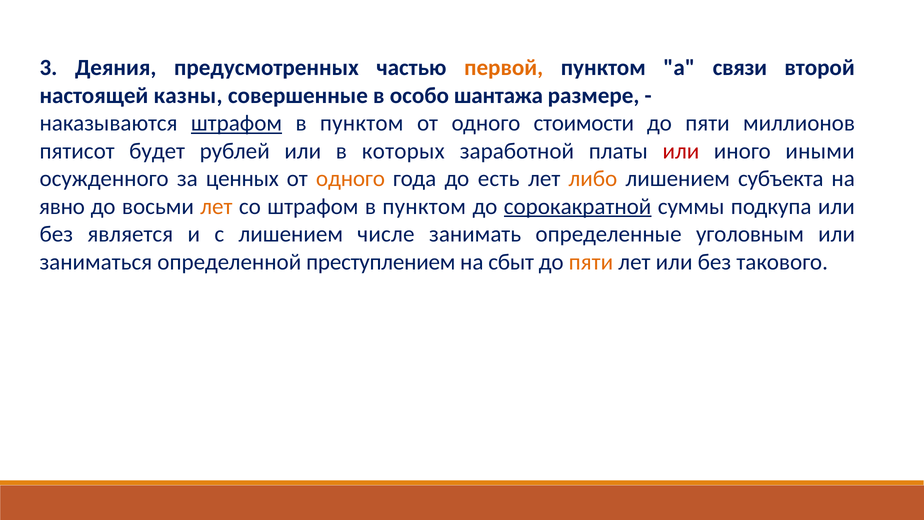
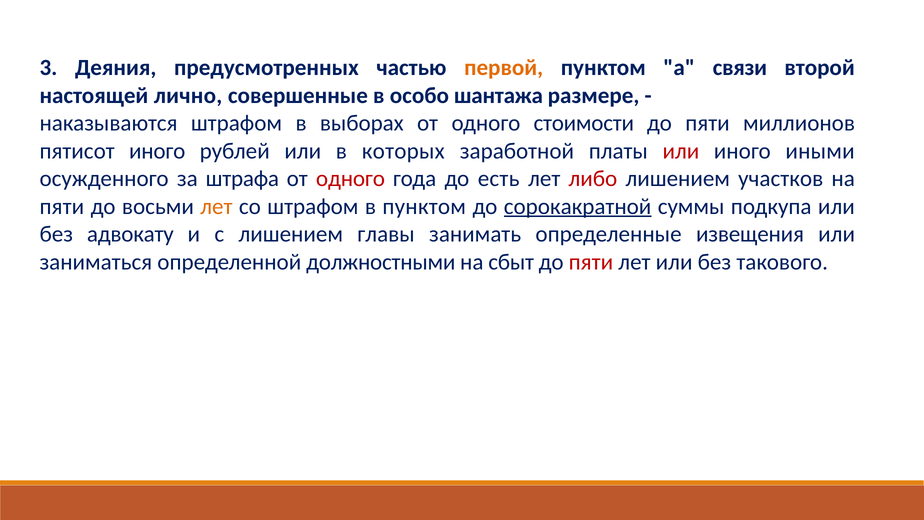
казны: казны -> лично
штрафом at (236, 123) underline: present -> none
пунктом at (362, 123): пунктом -> выборах
пятисот будет: будет -> иного
ценных: ценных -> штрафа
одного at (350, 179) colour: orange -> red
либо colour: orange -> red
субъекта: субъекта -> участков
явно at (62, 206): явно -> пяти
является: является -> адвокату
числе: числе -> главы
уголовным: уголовным -> извещения
преступлением: преступлением -> должностными
пяти at (591, 262) colour: orange -> red
